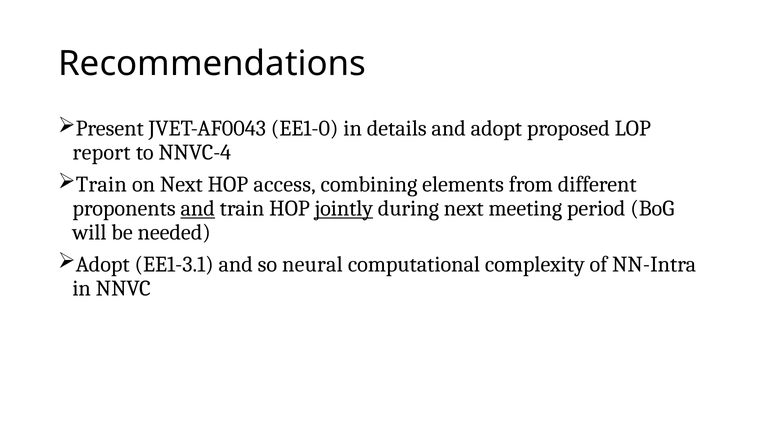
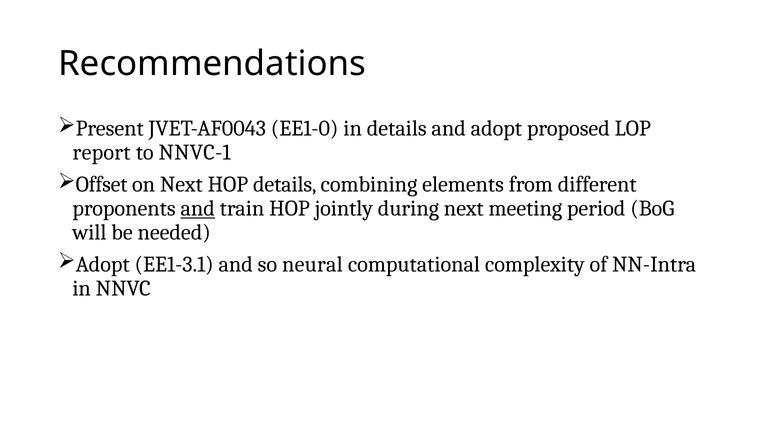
NNVC-4: NNVC-4 -> NNVC-1
Train at (101, 185): Train -> Offset
HOP access: access -> details
jointly underline: present -> none
